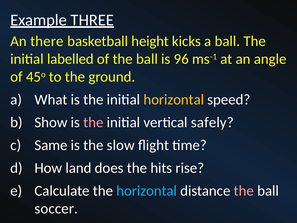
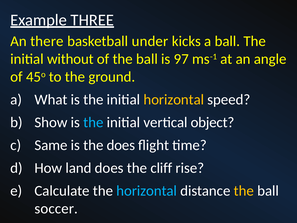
height: height -> under
labelled: labelled -> without
96: 96 -> 97
the at (93, 122) colour: pink -> light blue
safely: safely -> object
the slow: slow -> does
hits: hits -> cliff
the at (244, 191) colour: pink -> yellow
